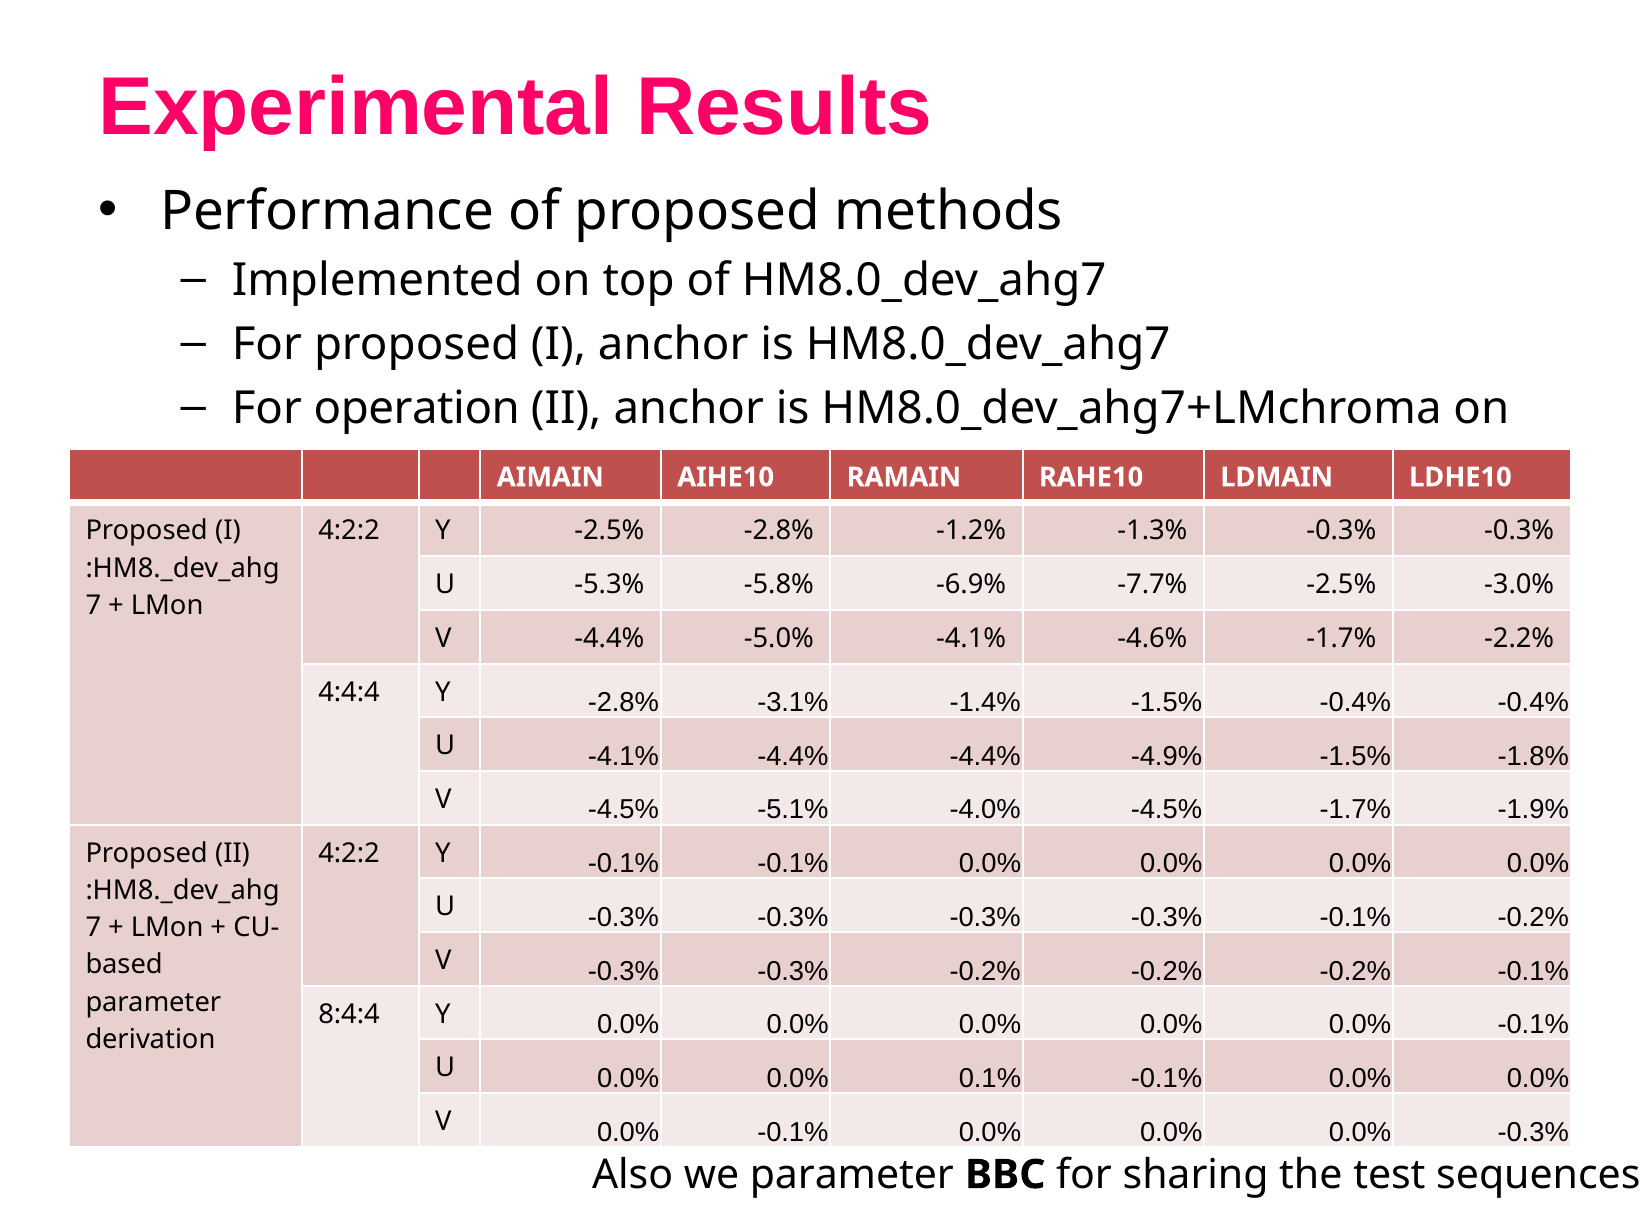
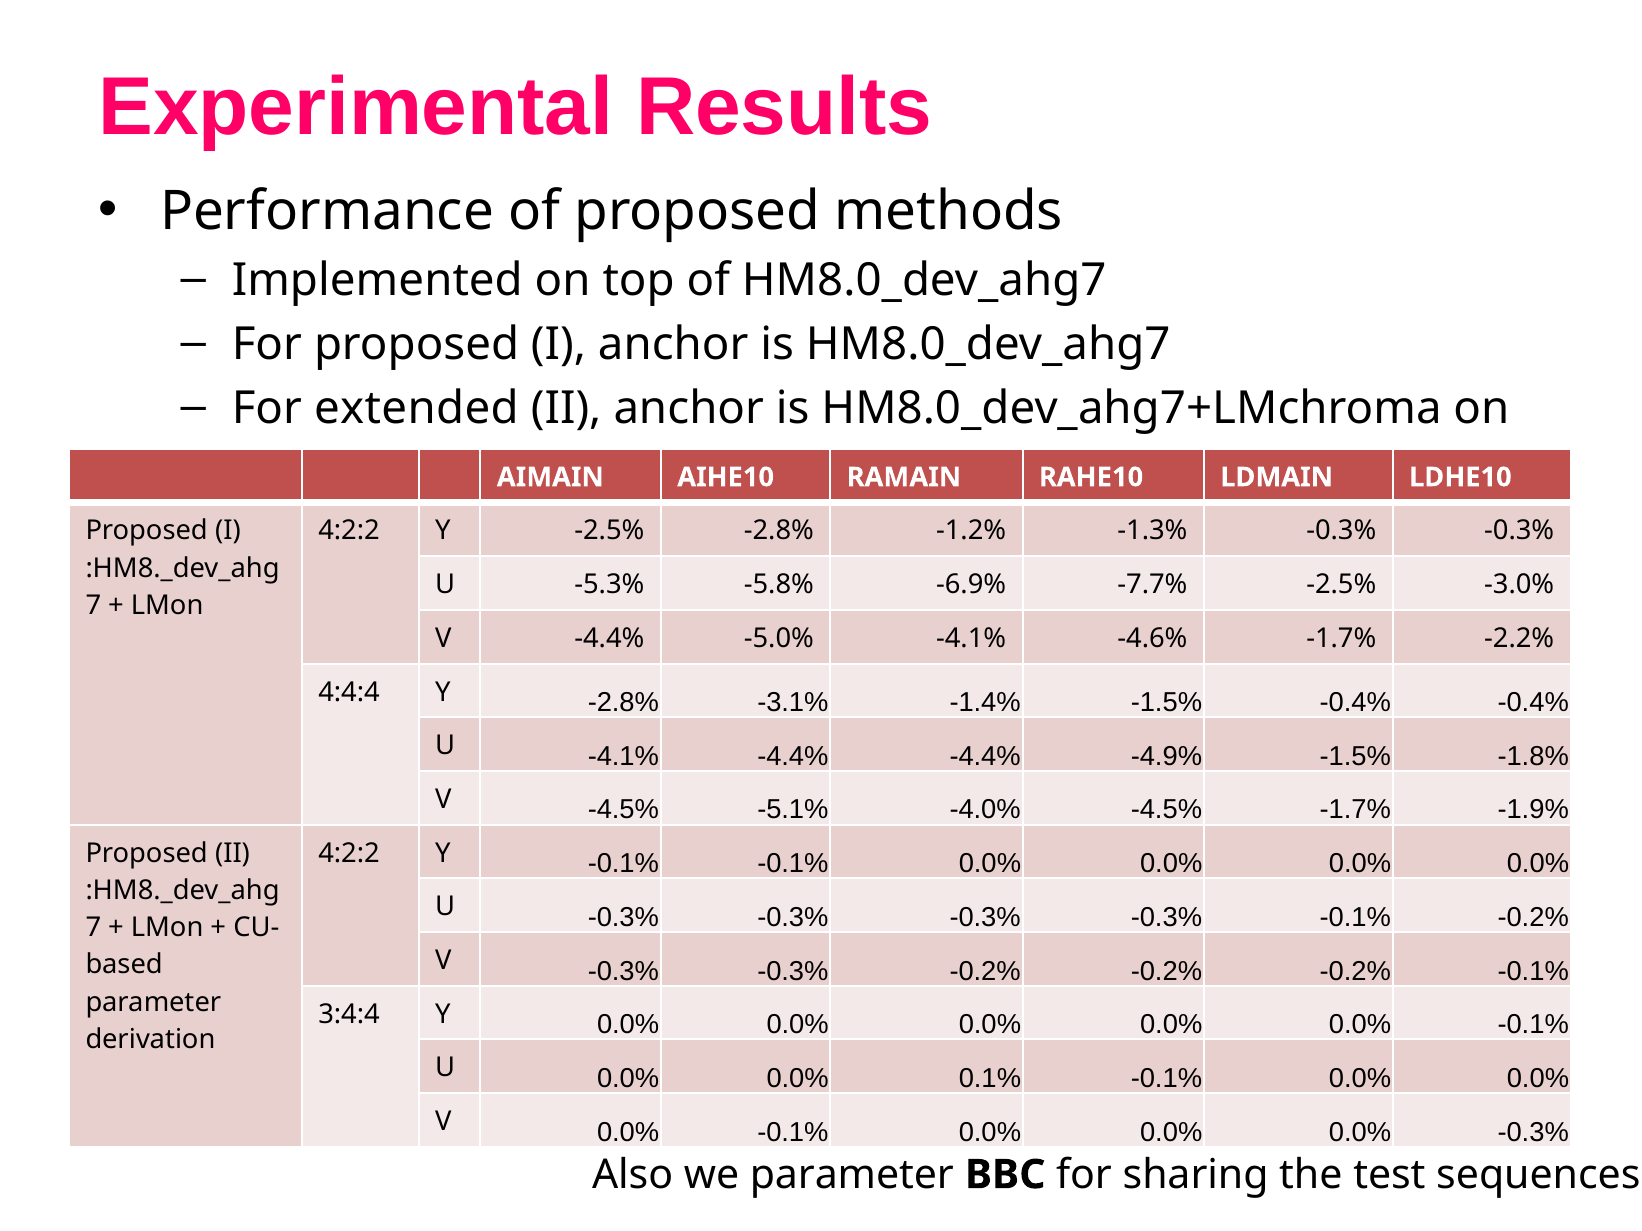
operation: operation -> extended
8:4:4: 8:4:4 -> 3:4:4
